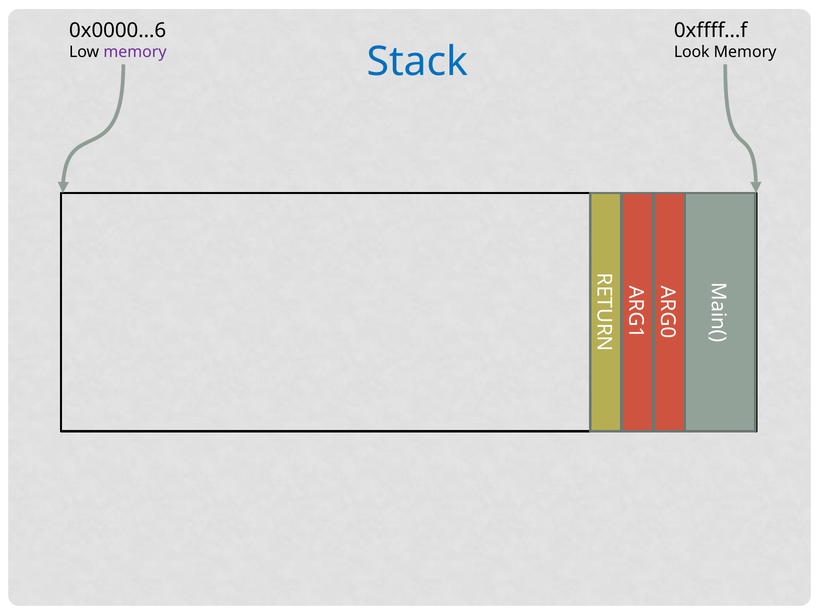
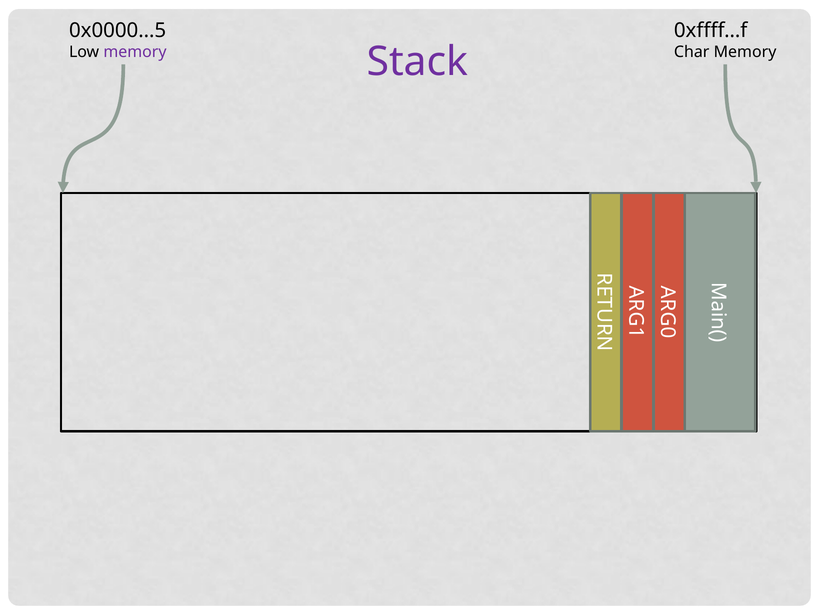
0x0000…6: 0x0000…6 -> 0x0000…5
Look: Look -> Char
Stack colour: blue -> purple
